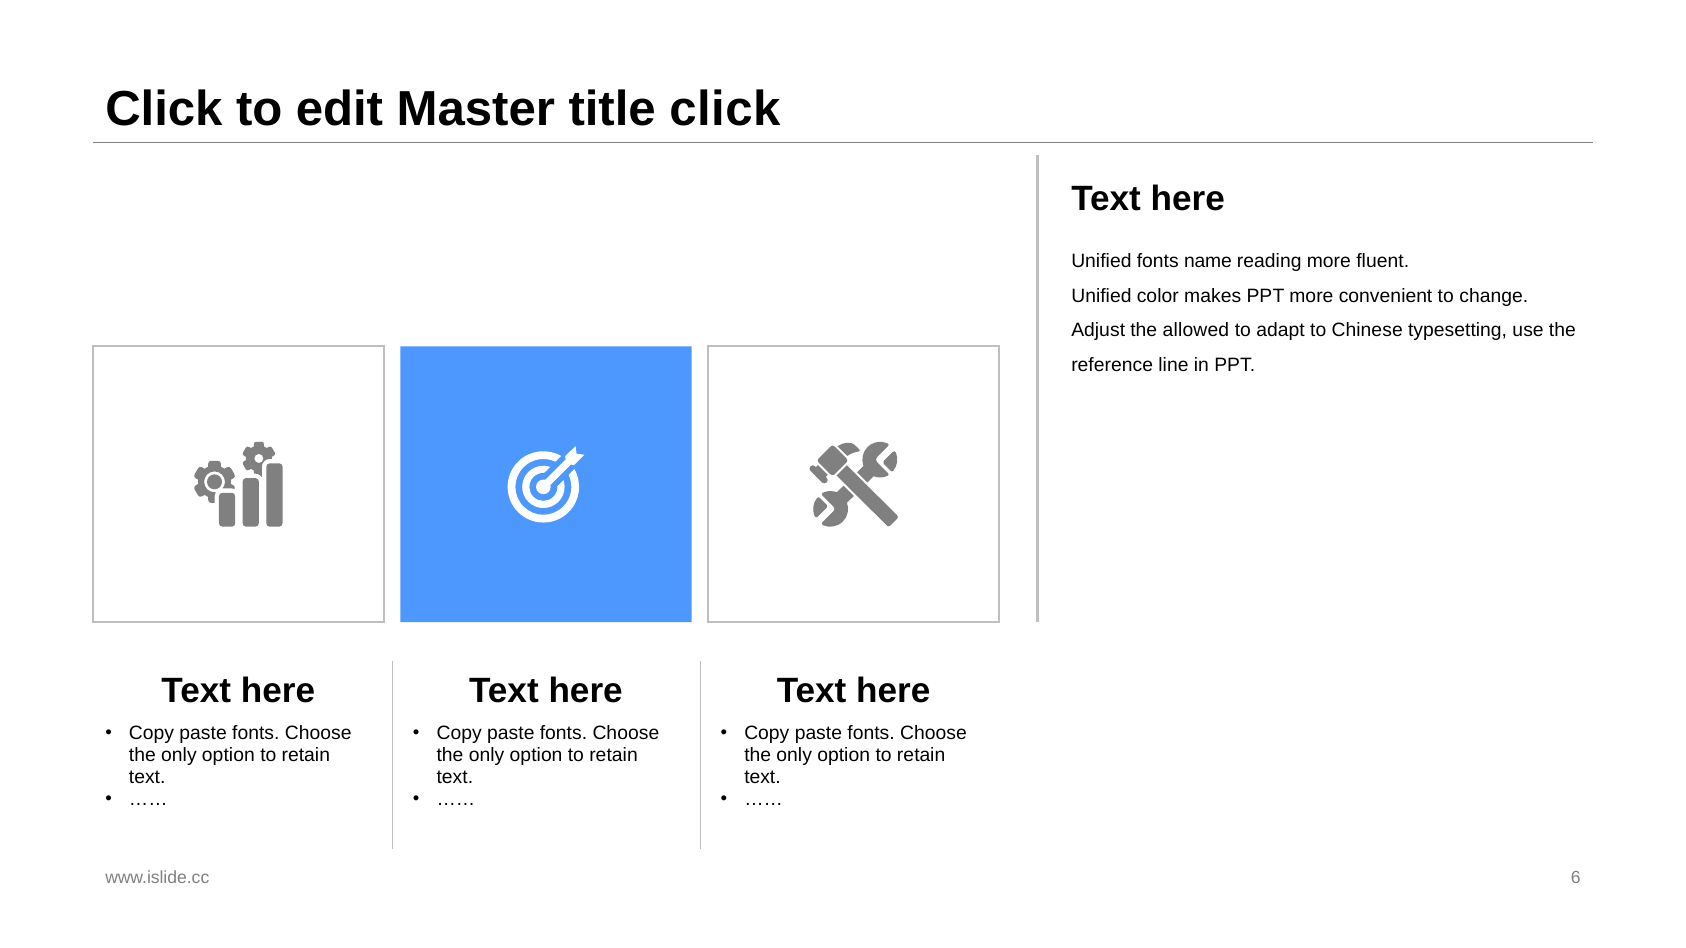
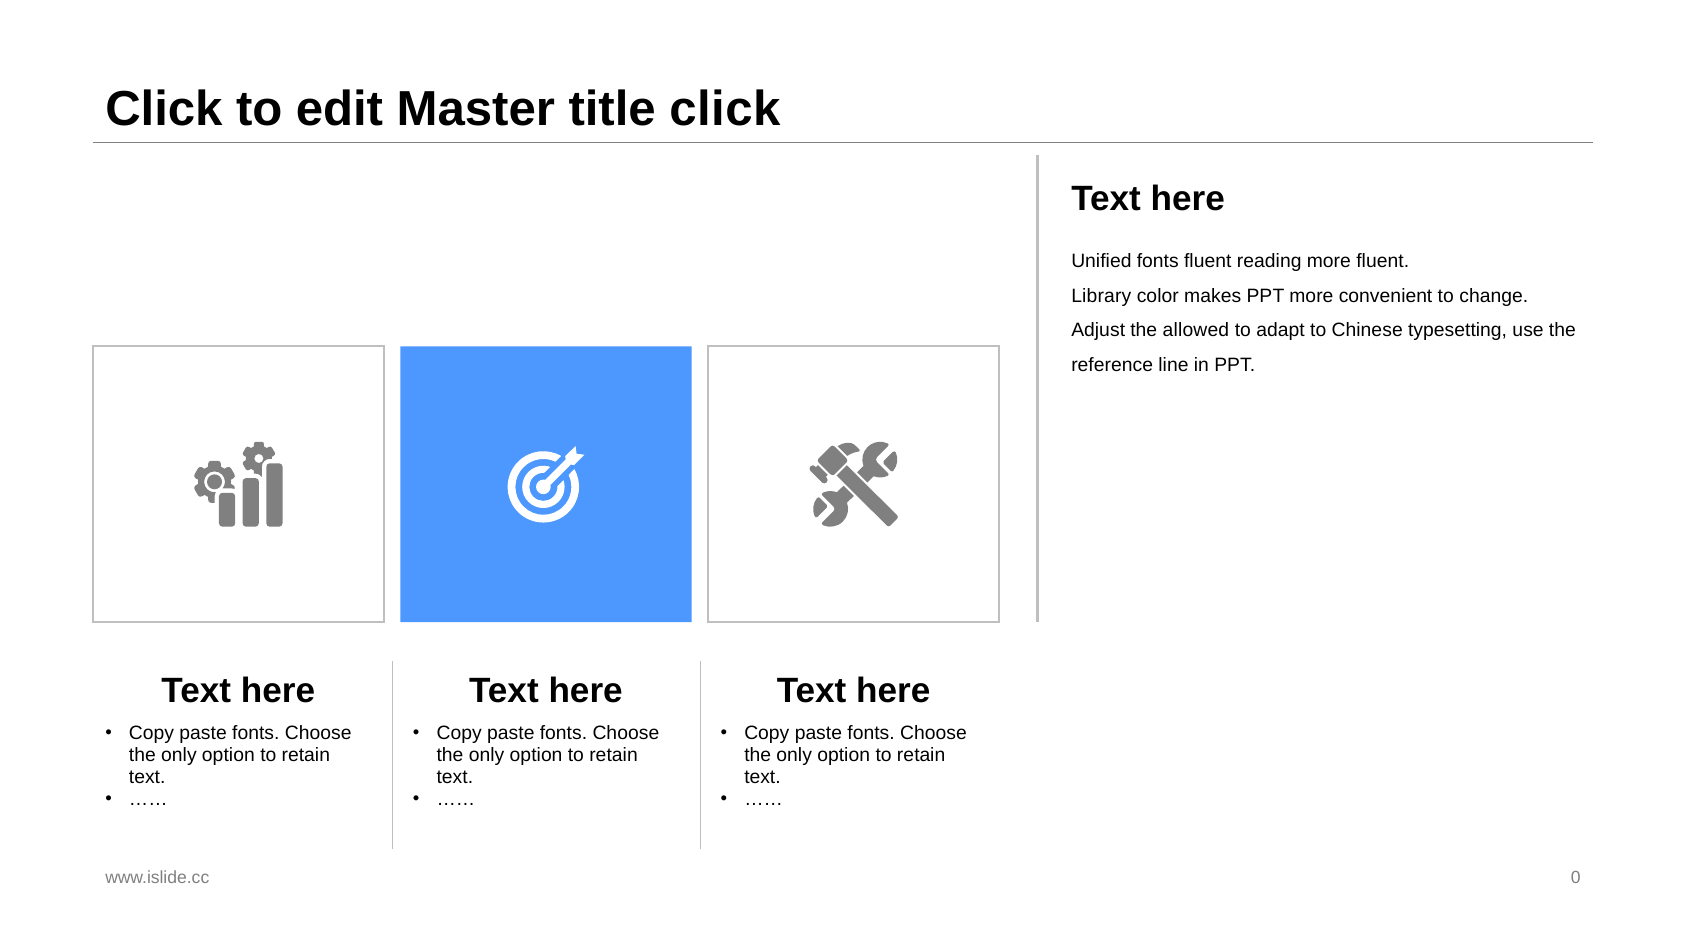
fonts name: name -> fluent
Unified at (1101, 296): Unified -> Library
6: 6 -> 0
